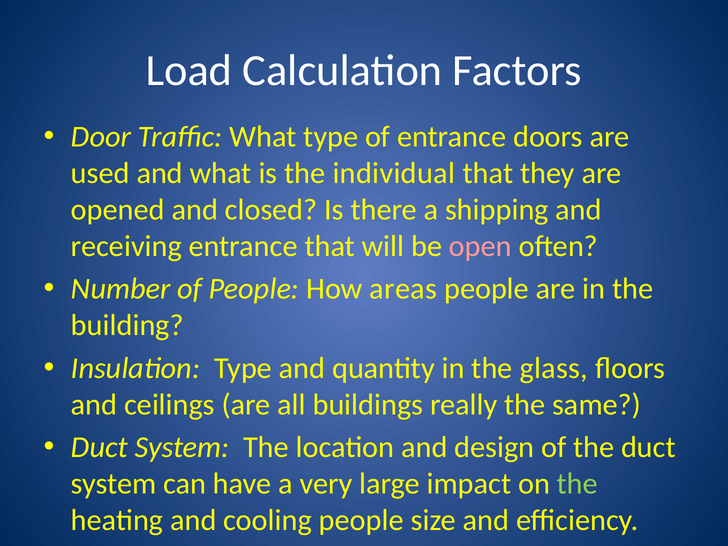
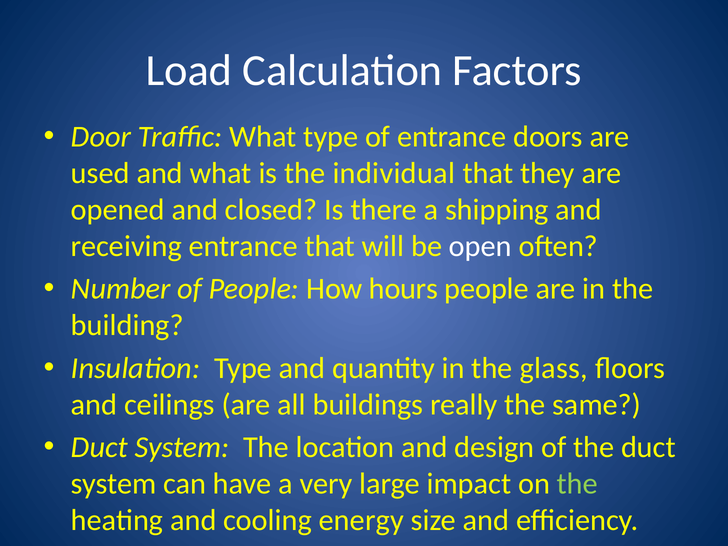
open colour: pink -> white
areas: areas -> hours
cooling people: people -> energy
